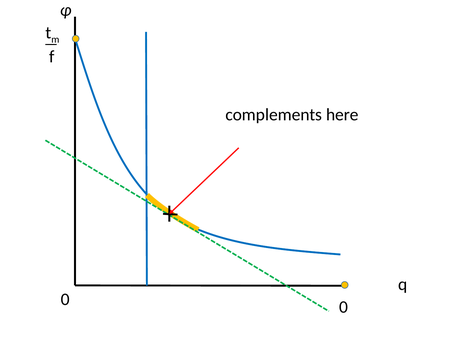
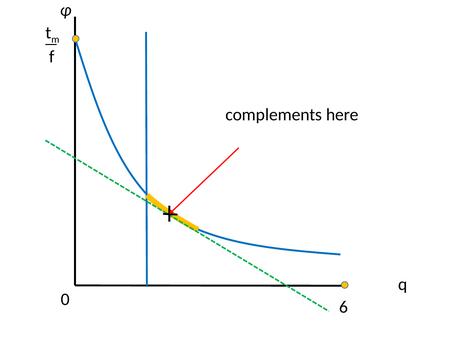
0 0: 0 -> 6
